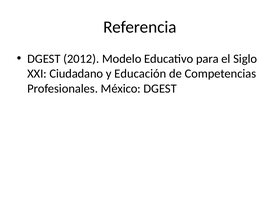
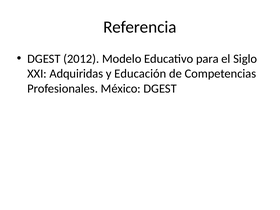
Ciudadano: Ciudadano -> Adquiridas
